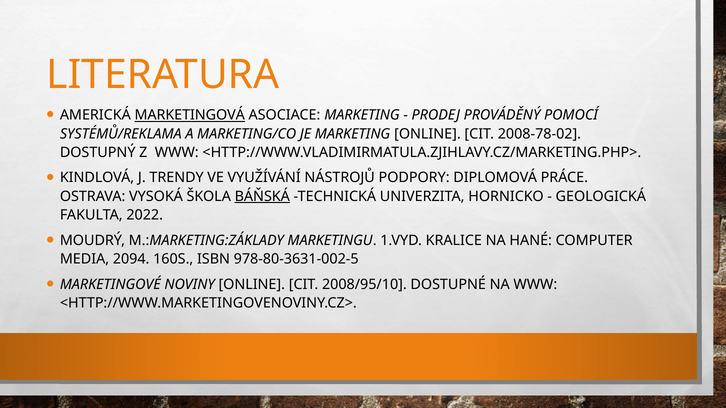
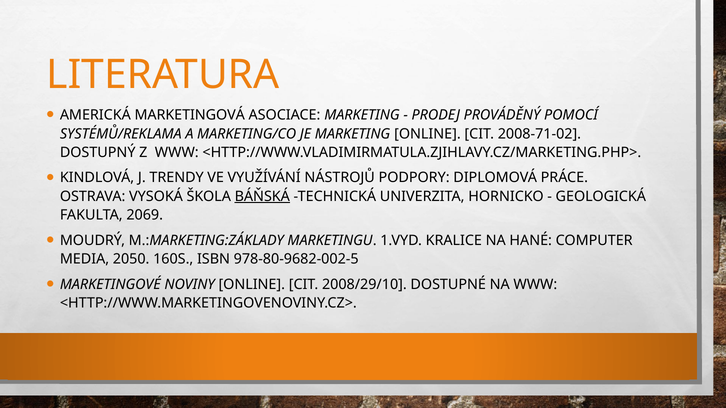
MARKETINGOVÁ underline: present -> none
2008-78-02: 2008-78-02 -> 2008-71-02
2022: 2022 -> 2069
2094: 2094 -> 2050
978-80-3631-002-5: 978-80-3631-002-5 -> 978-80-9682-002-5
2008/95/10: 2008/95/10 -> 2008/29/10
